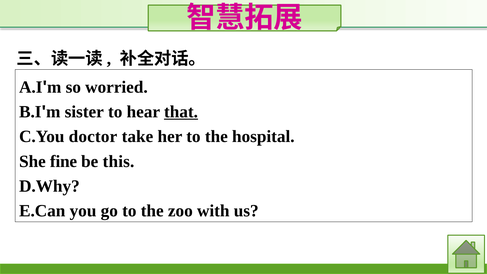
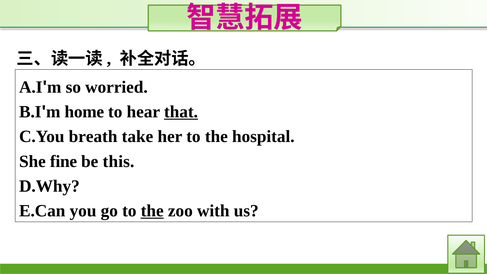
sister: sister -> home
doctor: doctor -> breath
the at (152, 211) underline: none -> present
